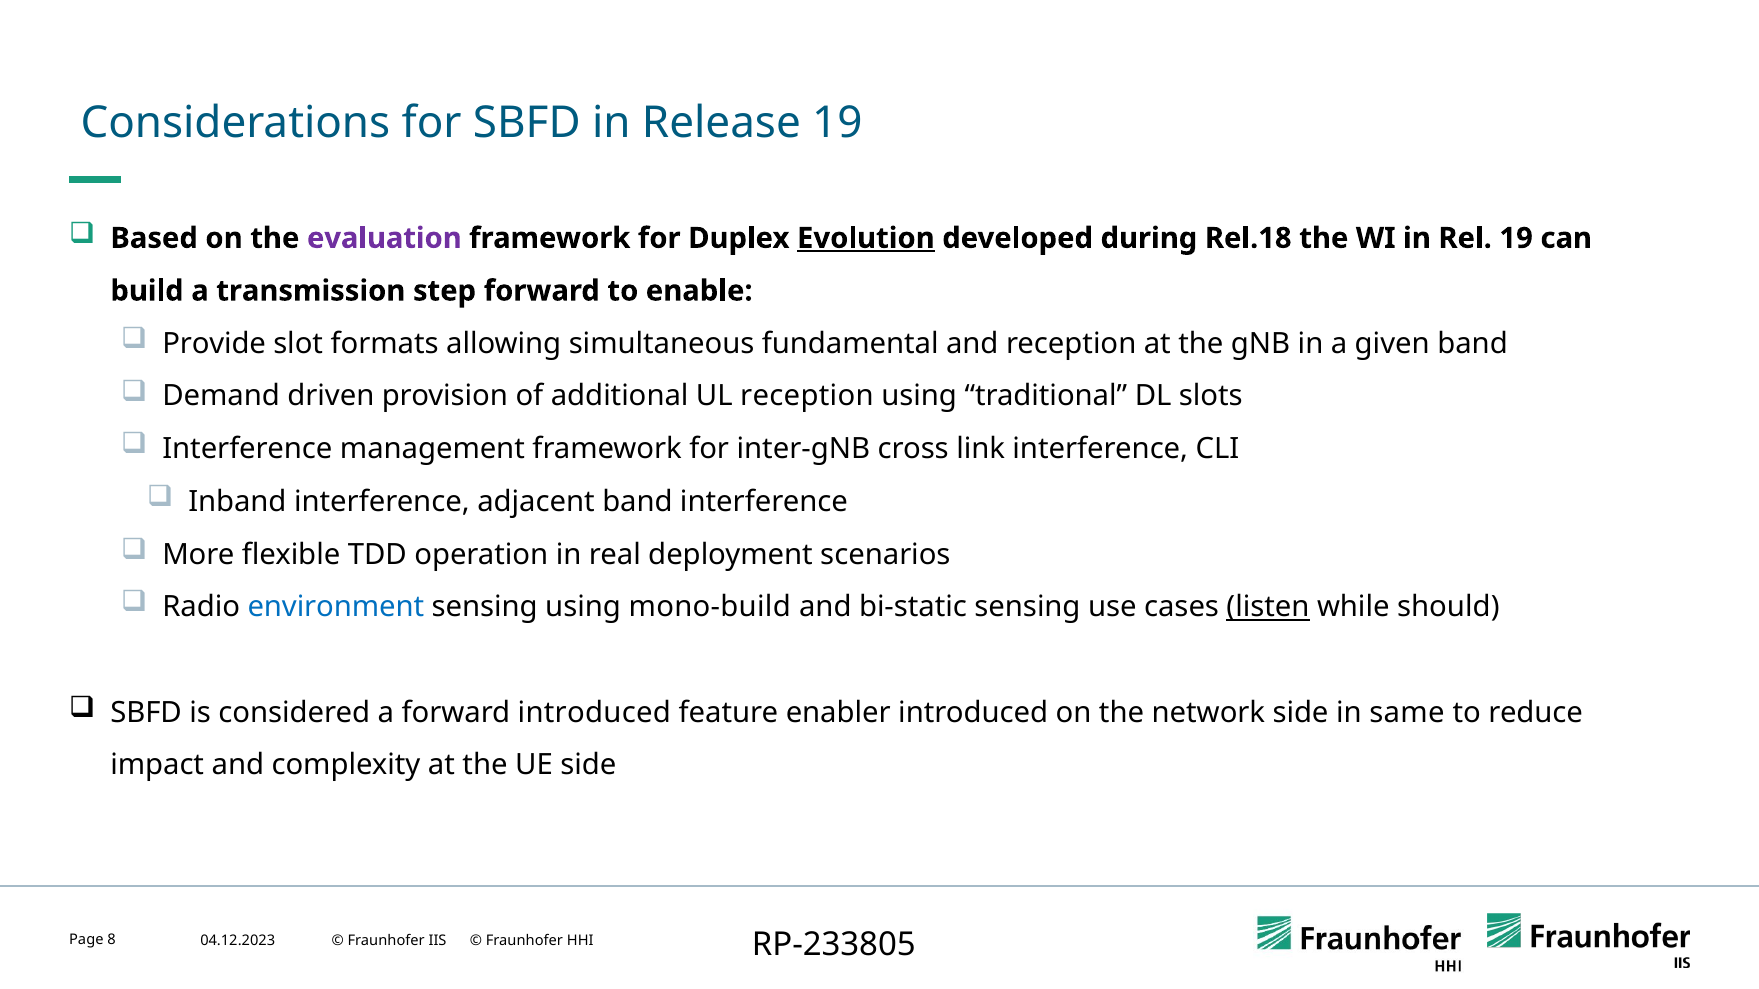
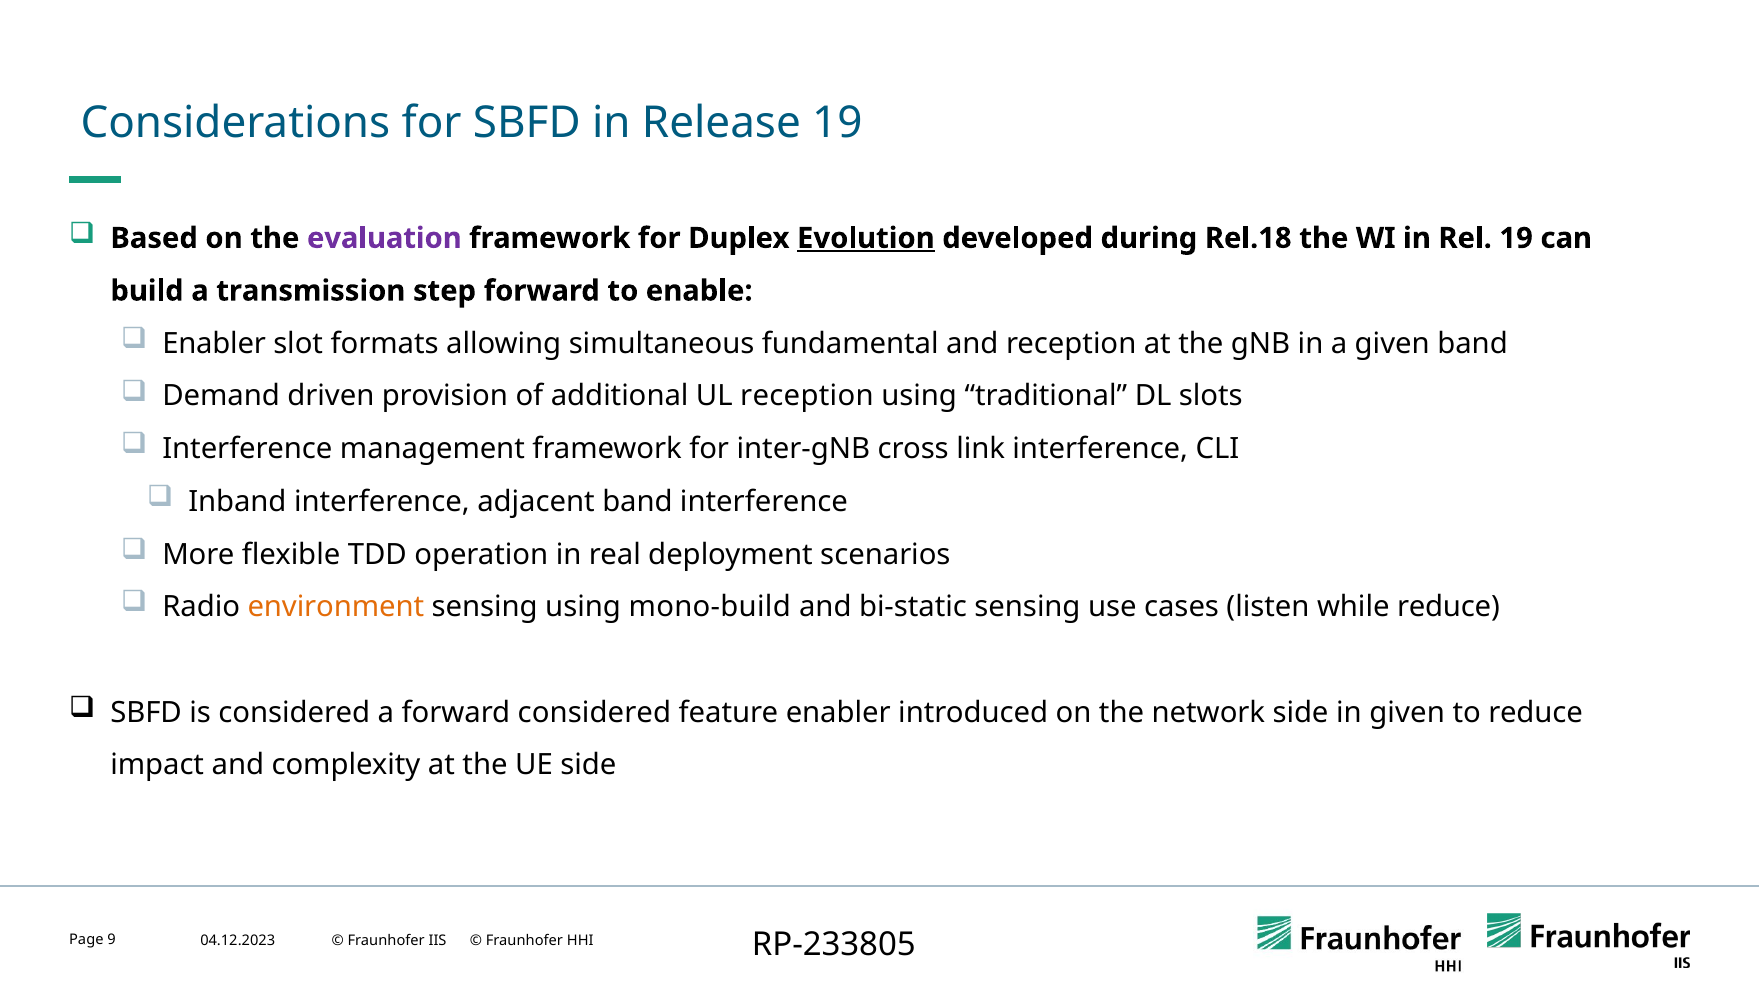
Provide at (214, 344): Provide -> Enabler
environment colour: blue -> orange
listen underline: present -> none
while should: should -> reduce
forward introduced: introduced -> considered
in same: same -> given
8: 8 -> 9
